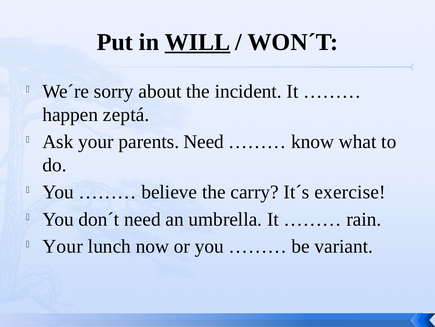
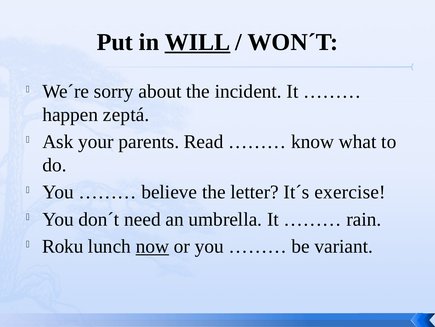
parents Need: Need -> Read
carry: carry -> letter
Your at (63, 246): Your -> Roku
now underline: none -> present
